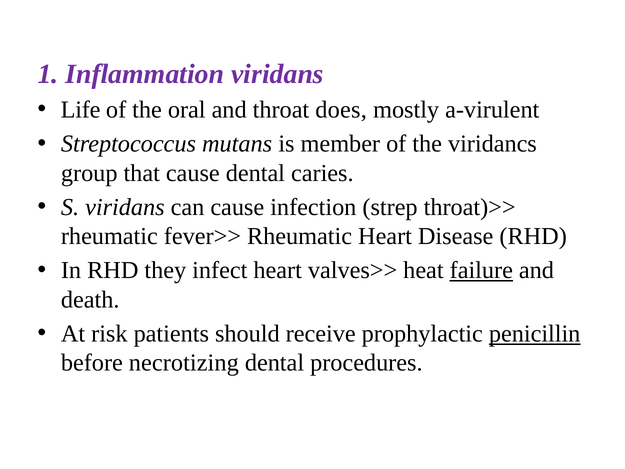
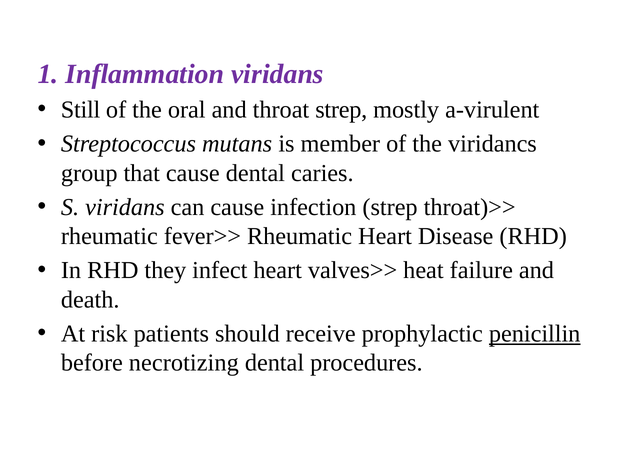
Life: Life -> Still
throat does: does -> strep
failure underline: present -> none
